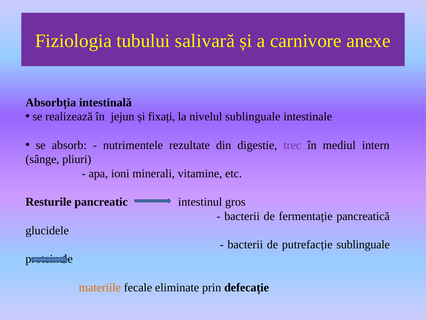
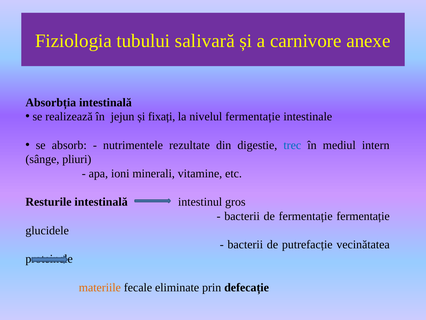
nivelul sublinguale: sublinguale -> fermentație
trec colour: purple -> blue
Resturile pancreatic: pancreatic -> intestinală
fermentație pancreatică: pancreatică -> fermentație
putrefacție sublinguale: sublinguale -> vecinătatea
